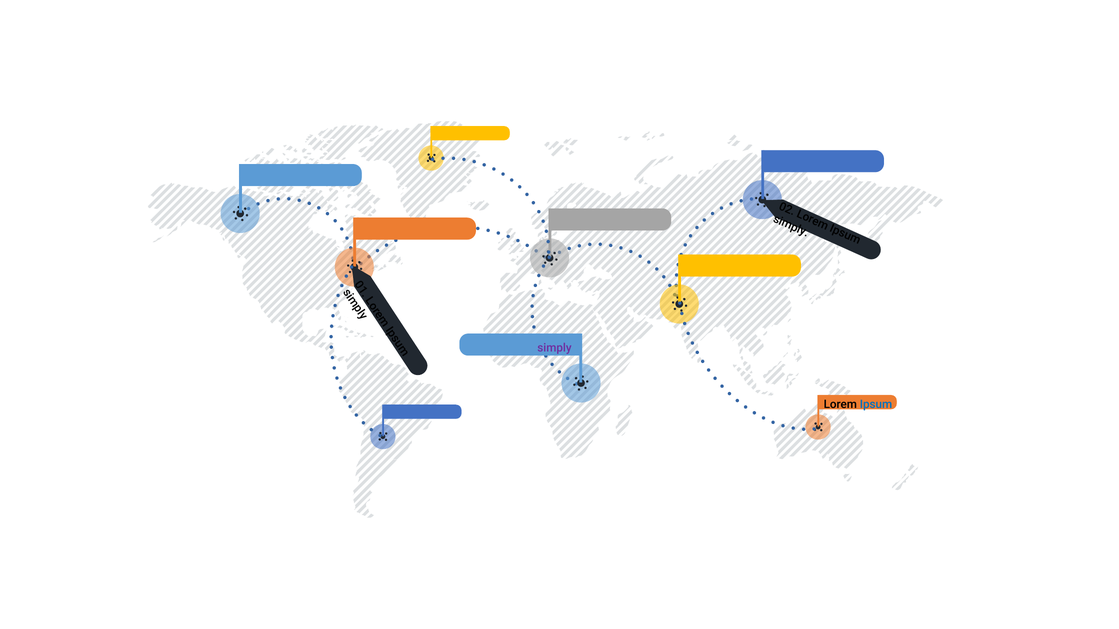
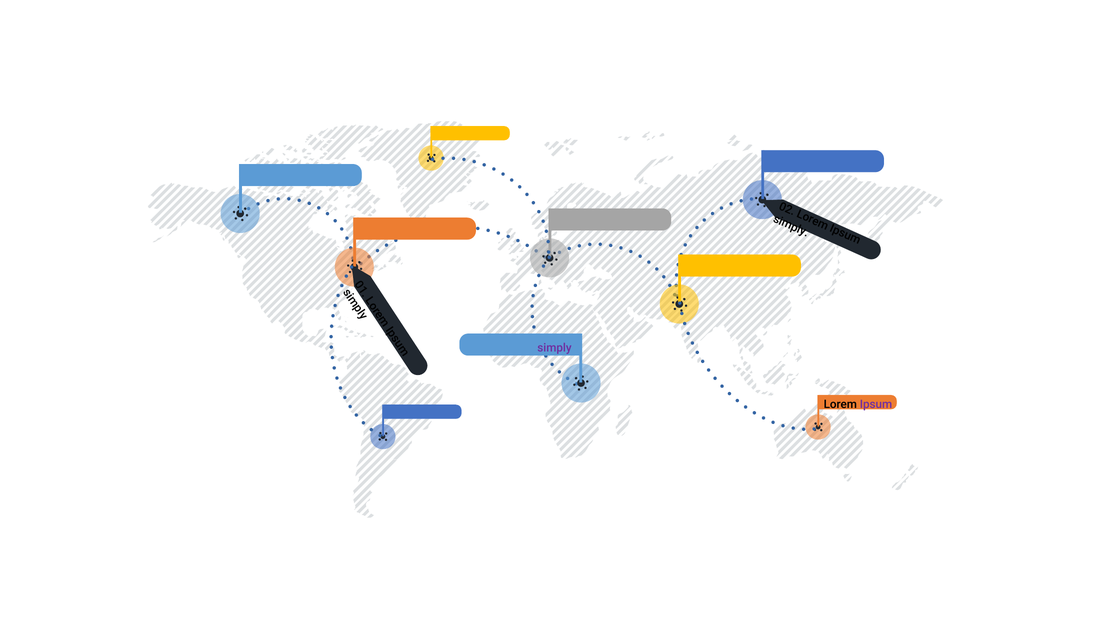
Ipsum colour: blue -> purple
